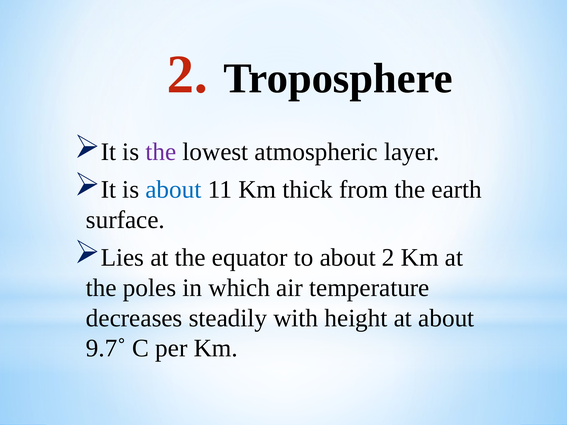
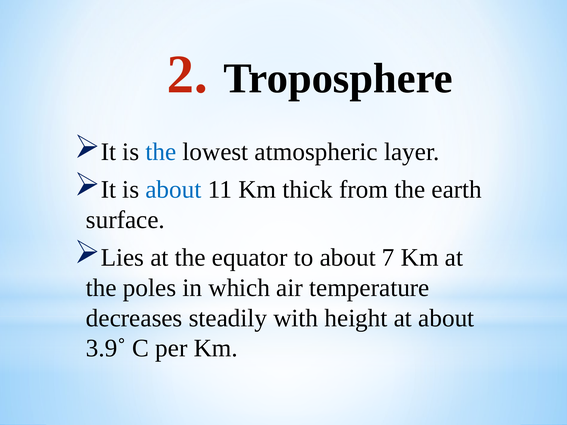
the at (161, 152) colour: purple -> blue
about 2: 2 -> 7
9.7˚: 9.7˚ -> 3.9˚
